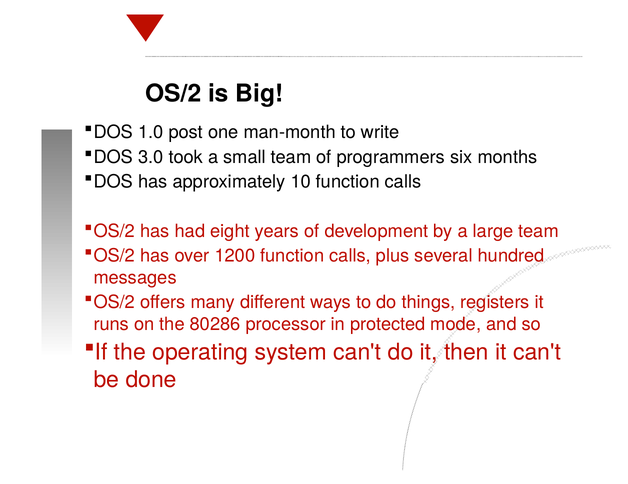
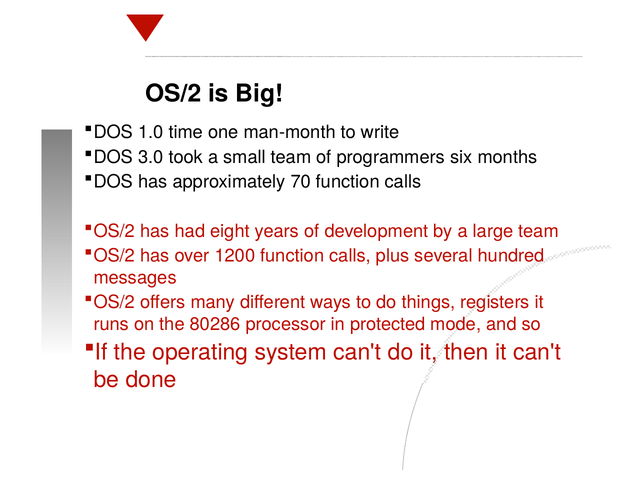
post: post -> time
10: 10 -> 70
